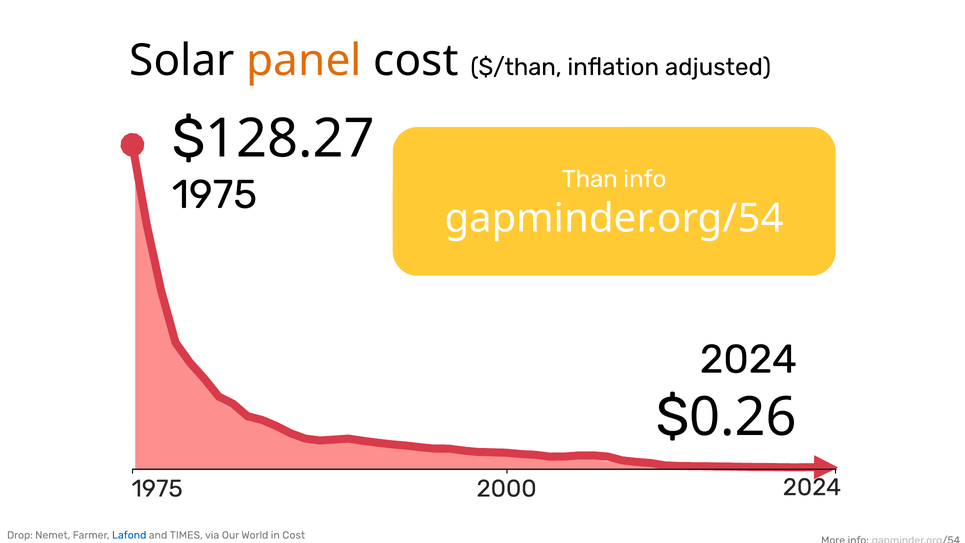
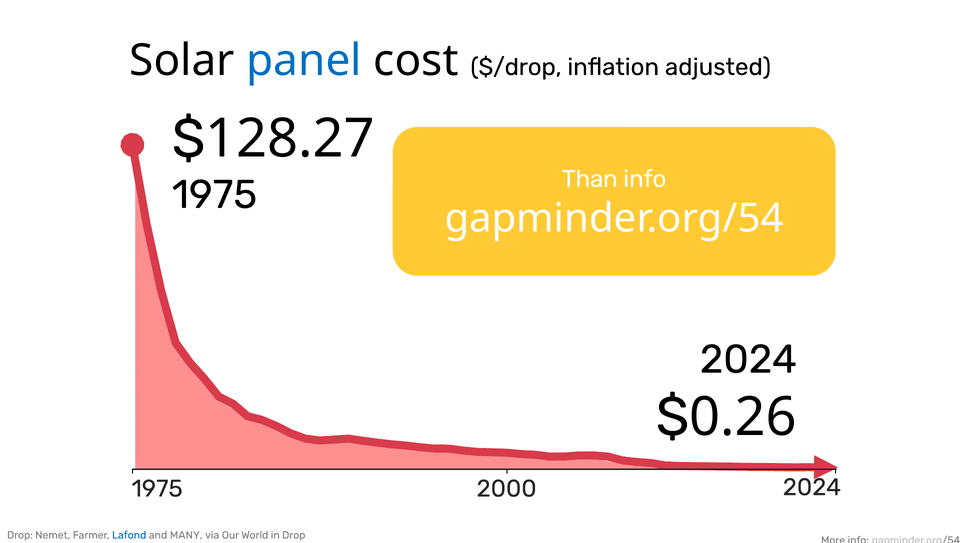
panel colour: orange -> blue
$/than: $/than -> $/drop
TIMES: TIMES -> MANY
in Cost: Cost -> Drop
